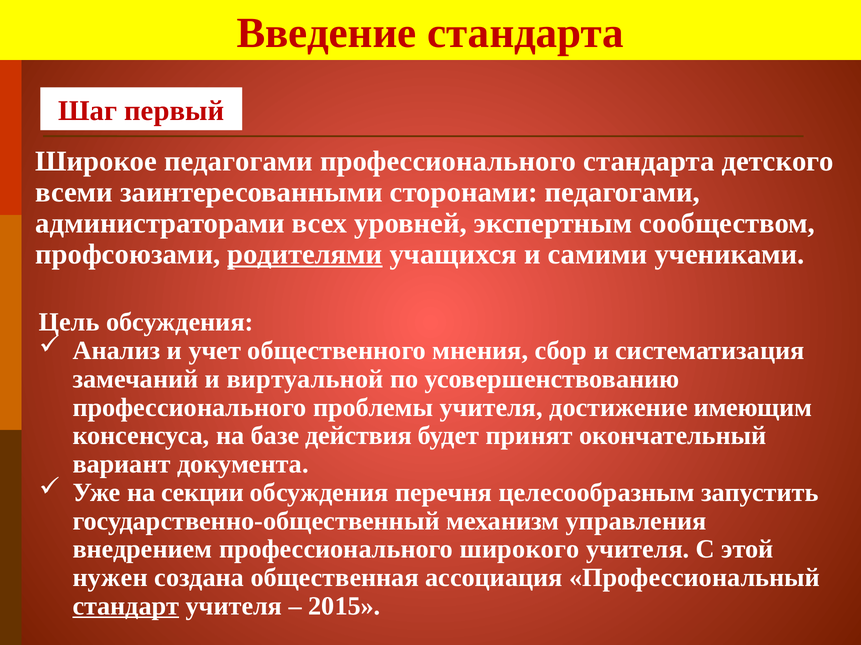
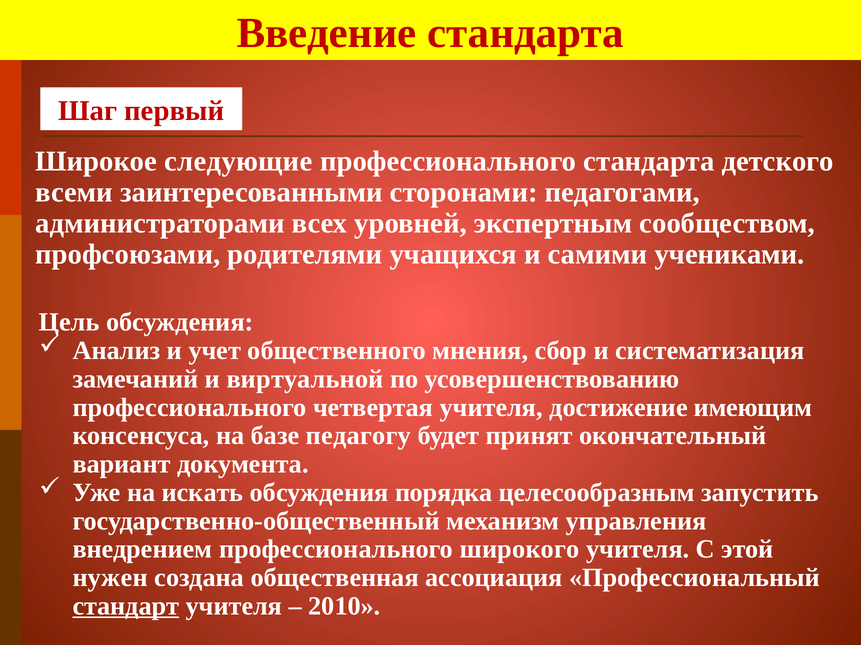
Широкое педагогами: педагогами -> следующие
родителями underline: present -> none
проблемы: проблемы -> четвертая
действия: действия -> педагогу
секции: секции -> искать
перечня: перечня -> порядка
2015: 2015 -> 2010
